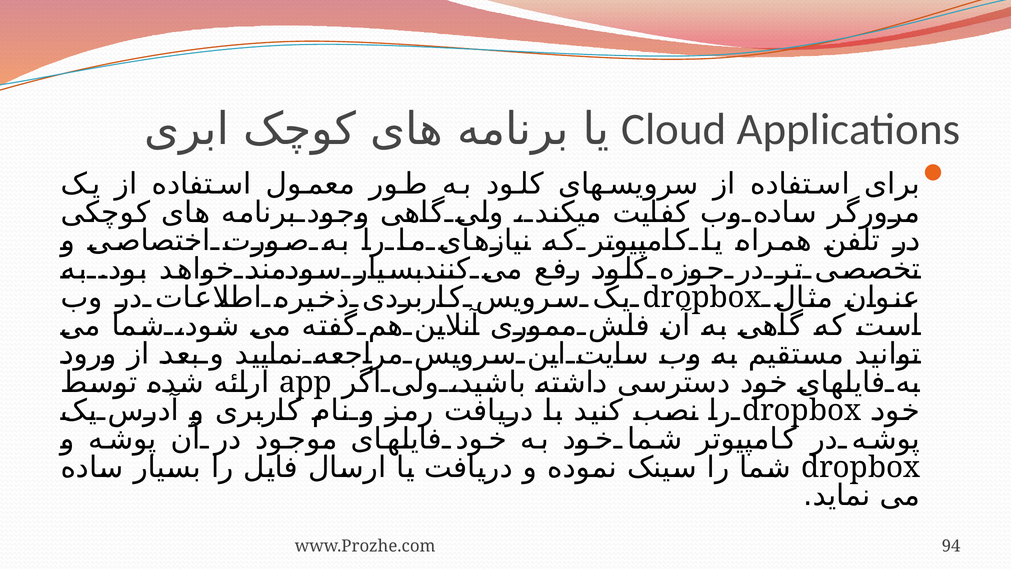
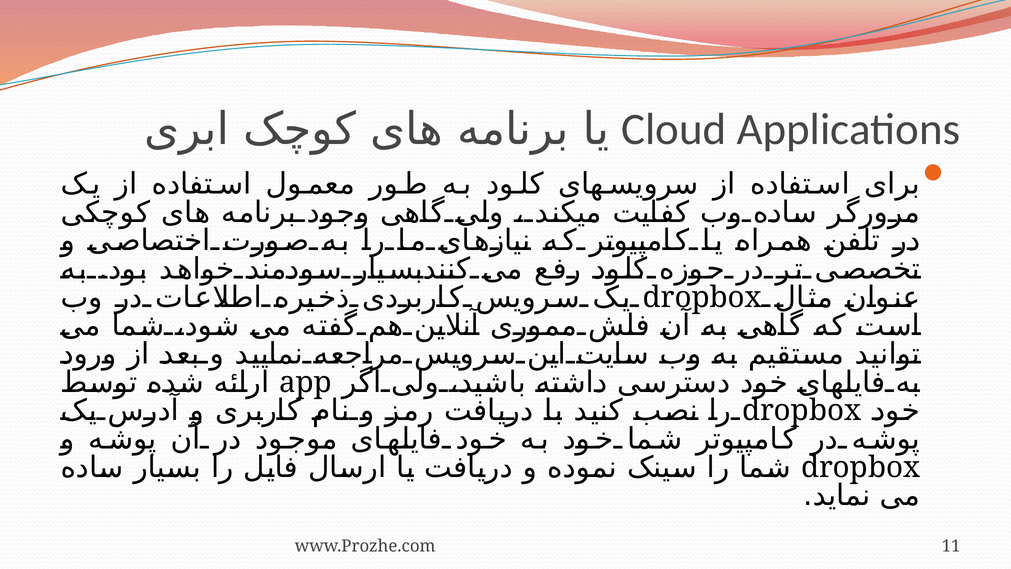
94: 94 -> 11
